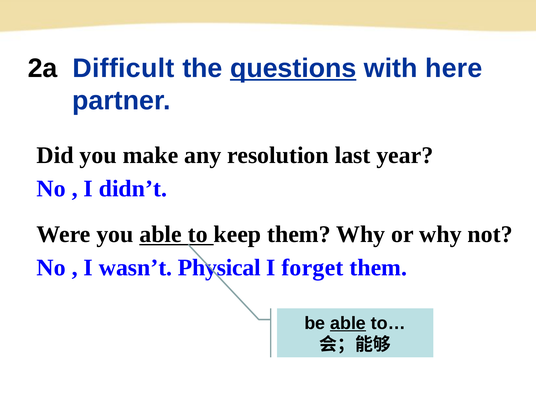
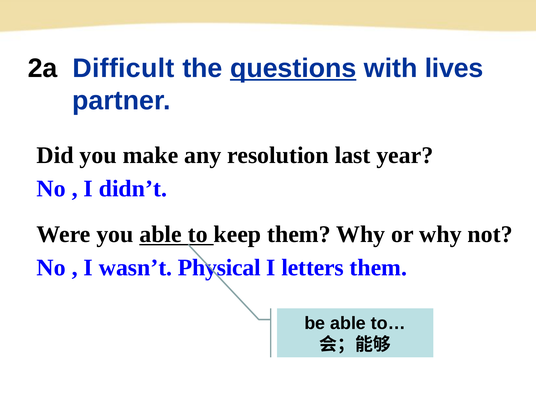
here: here -> lives
forget: forget -> letters
able at (348, 323) underline: present -> none
